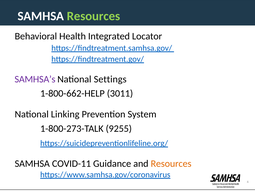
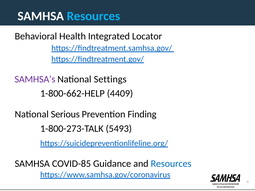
Resources at (93, 16) colour: light green -> light blue
3011: 3011 -> 4409
Linking: Linking -> Serious
System: System -> Finding
9255: 9255 -> 5493
COVID-11: COVID-11 -> COVID-85
Resources at (171, 164) colour: orange -> blue
